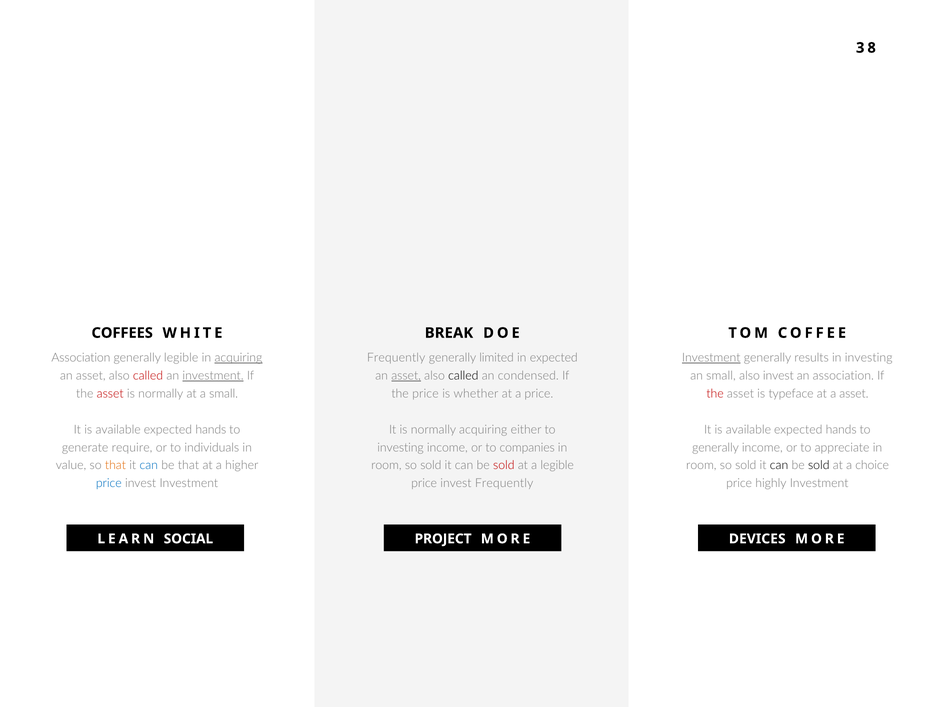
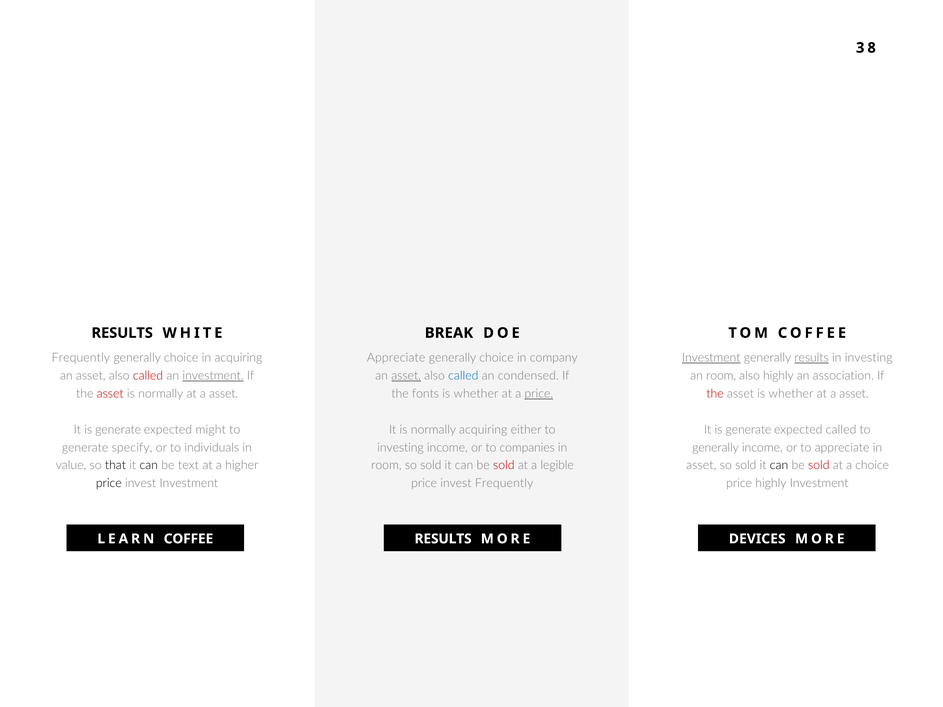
COFFEES at (122, 333): COFFEES -> RESULTS
Association at (81, 358): Association -> Frequently
legible at (181, 358): legible -> choice
acquiring at (238, 358) underline: present -> none
Frequently at (396, 358): Frequently -> Appreciate
limited at (497, 358): limited -> choice
in expected: expected -> company
results at (811, 358) underline: none -> present
called at (463, 376) colour: black -> blue
an small: small -> room
also invest: invest -> highly
small at (224, 394): small -> asset
the price: price -> fonts
price at (539, 394) underline: none -> present
asset is typeface: typeface -> whether
available at (118, 430): available -> generate
hands at (211, 430): hands -> might
available at (748, 430): available -> generate
hands at (841, 430): hands -> called
require: require -> specify
that at (115, 466) colour: orange -> black
can at (149, 466) colour: blue -> black
be that: that -> text
room at (701, 466): room -> asset
sold at (819, 466) colour: black -> red
price at (109, 483) colour: blue -> black
LEARN SOCIAL: SOCIAL -> COFFEE
PROJECT at (443, 539): PROJECT -> RESULTS
